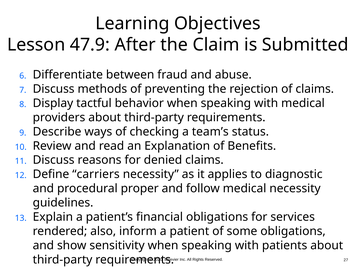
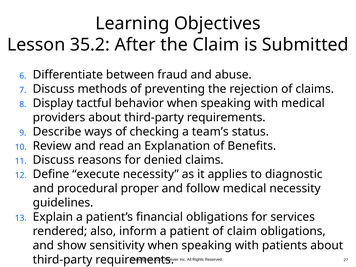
47.9: 47.9 -> 35.2
carriers: carriers -> execute
of some: some -> claim
